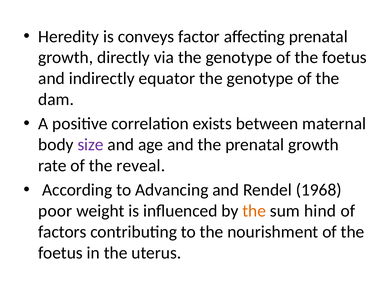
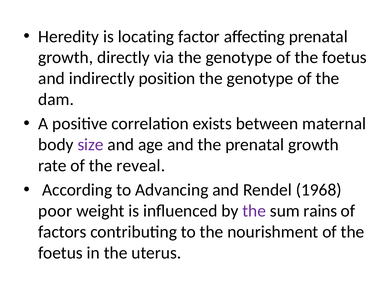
conveys: conveys -> locating
equator: equator -> position
the at (254, 211) colour: orange -> purple
hind: hind -> rains
